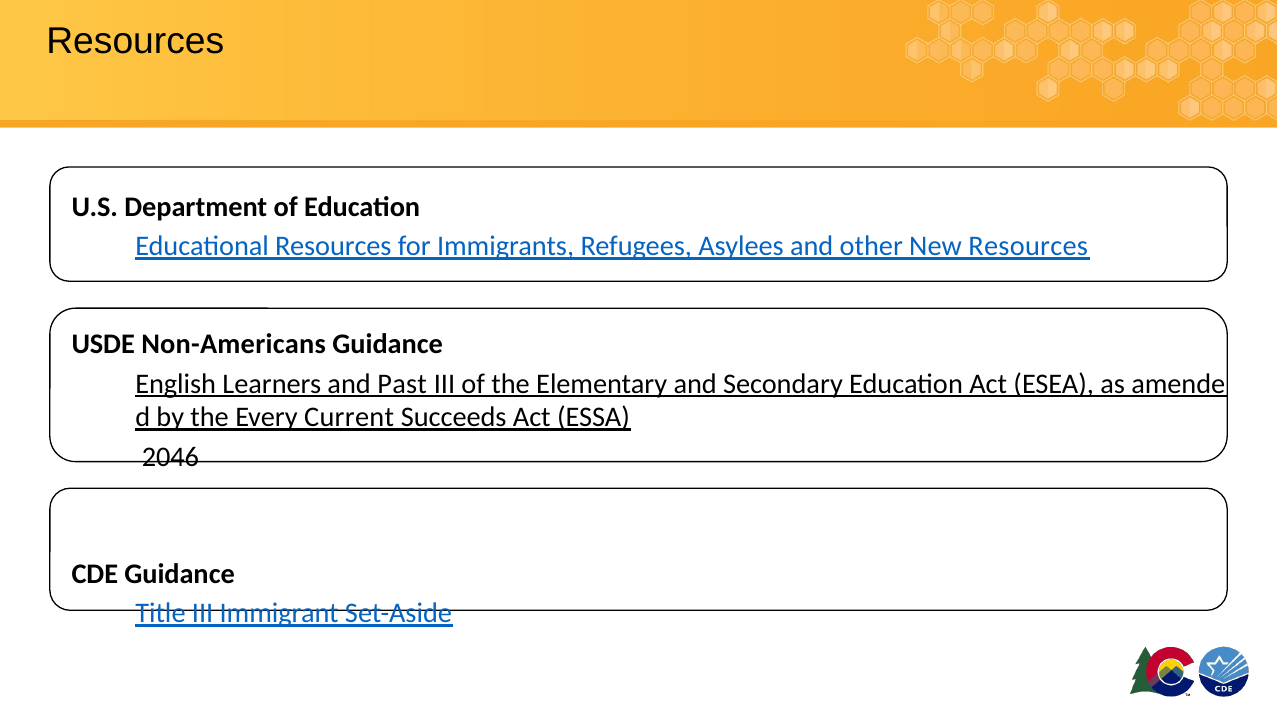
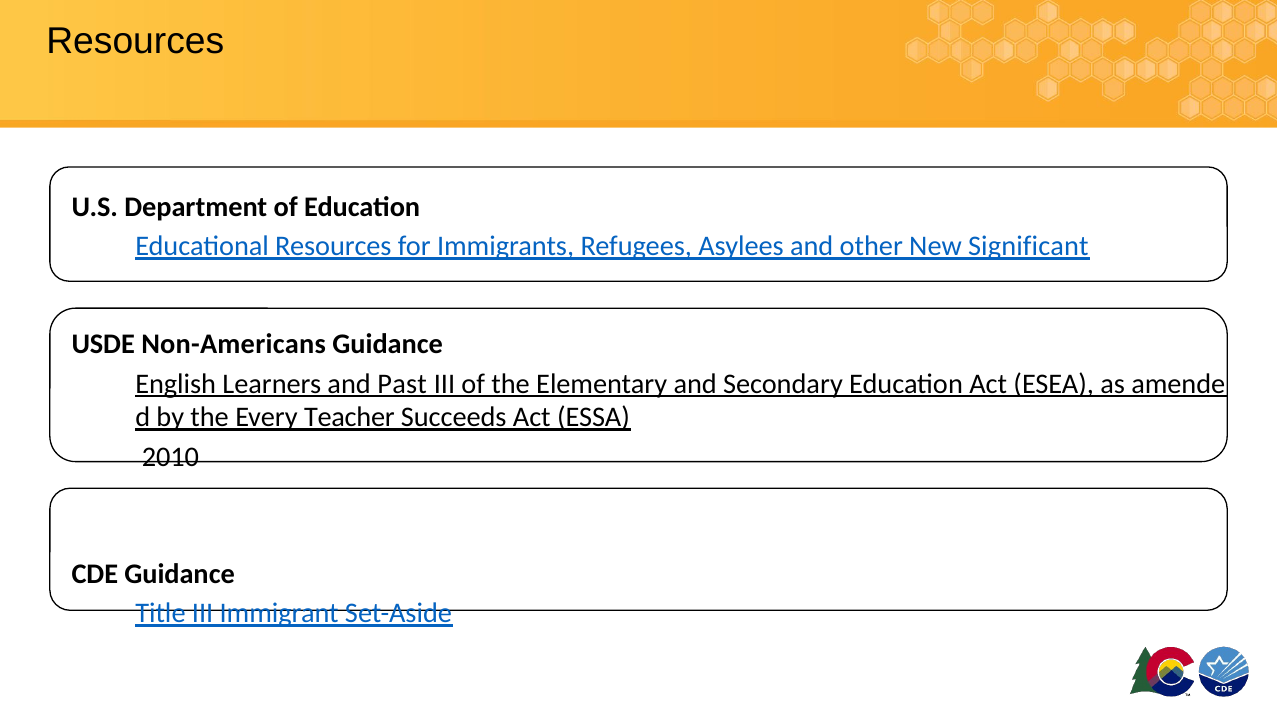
New Resources: Resources -> Significant
Current: Current -> Teacher
2046: 2046 -> 2010
